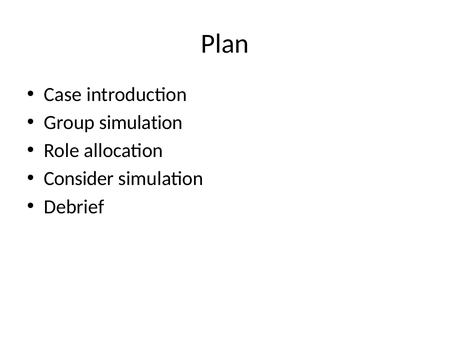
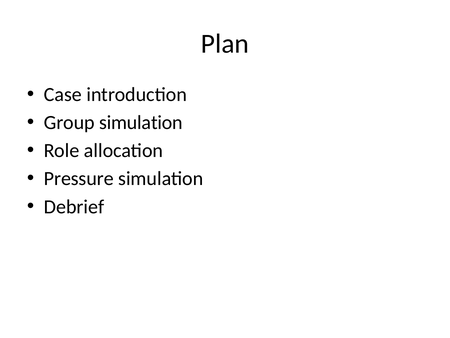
Consider: Consider -> Pressure
